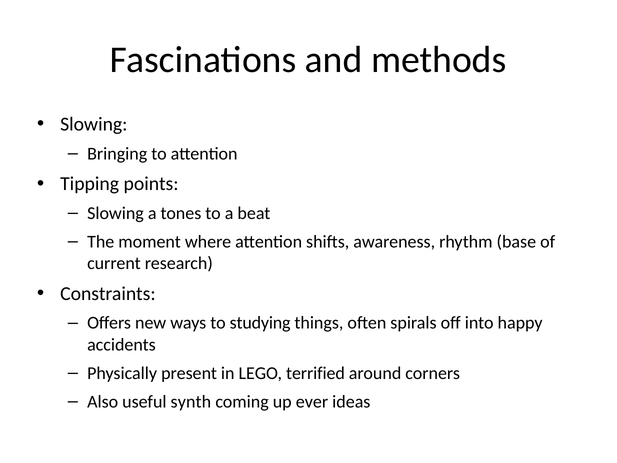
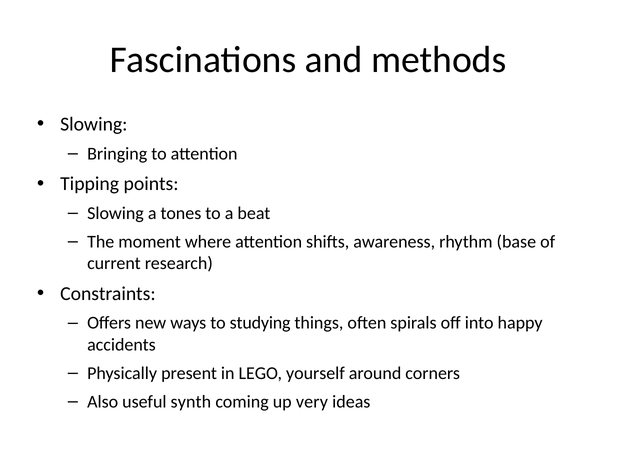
terrified: terrified -> yourself
ever: ever -> very
